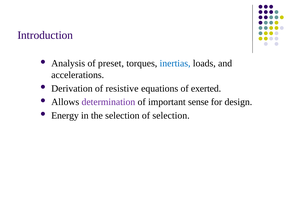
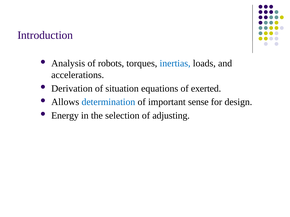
preset: preset -> robots
resistive: resistive -> situation
determination colour: purple -> blue
of selection: selection -> adjusting
